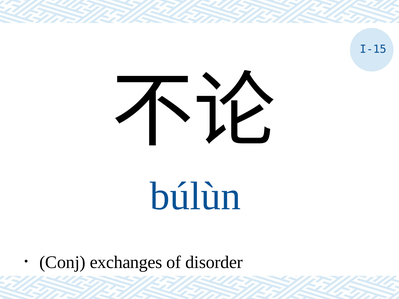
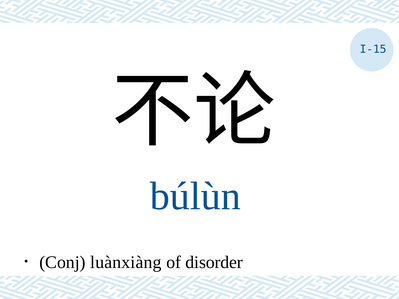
exchanges: exchanges -> luànxiàng
